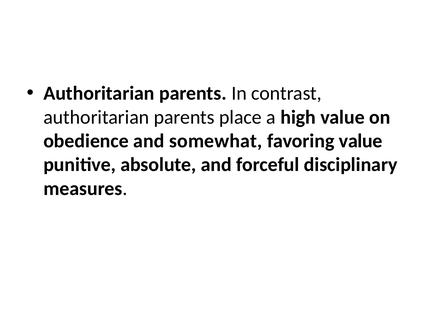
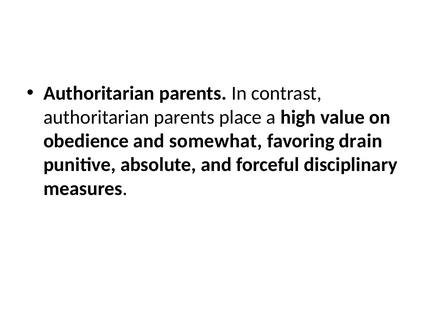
favoring value: value -> drain
